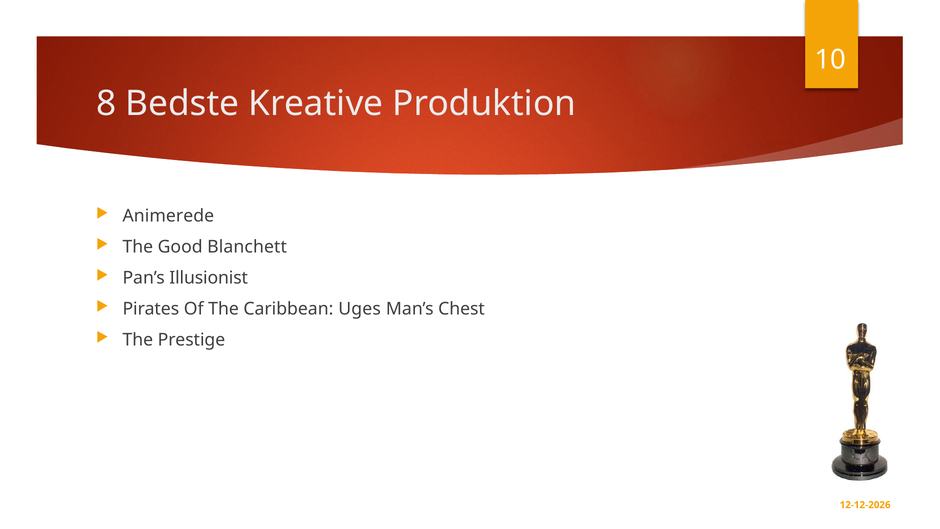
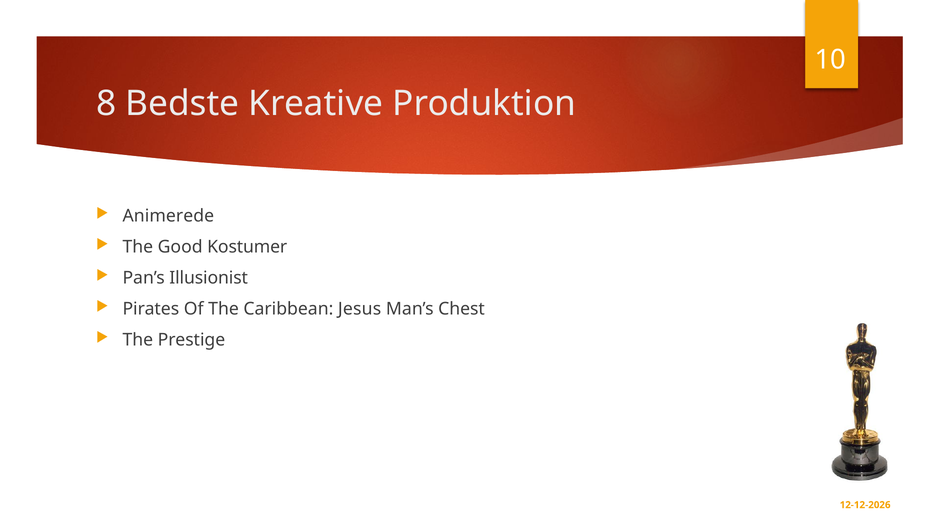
Blanchett: Blanchett -> Kostumer
Uges: Uges -> Jesus
